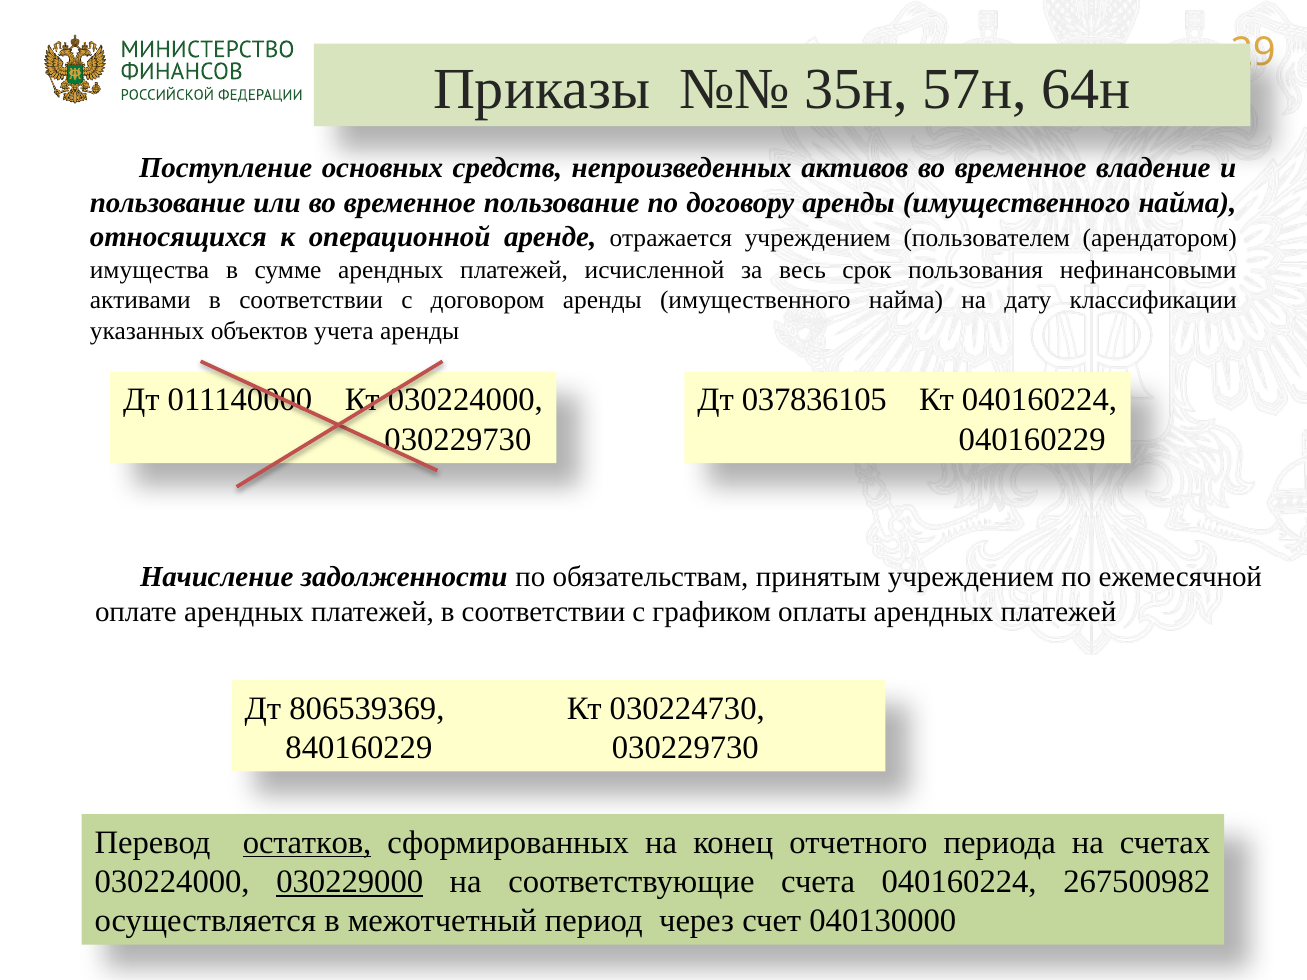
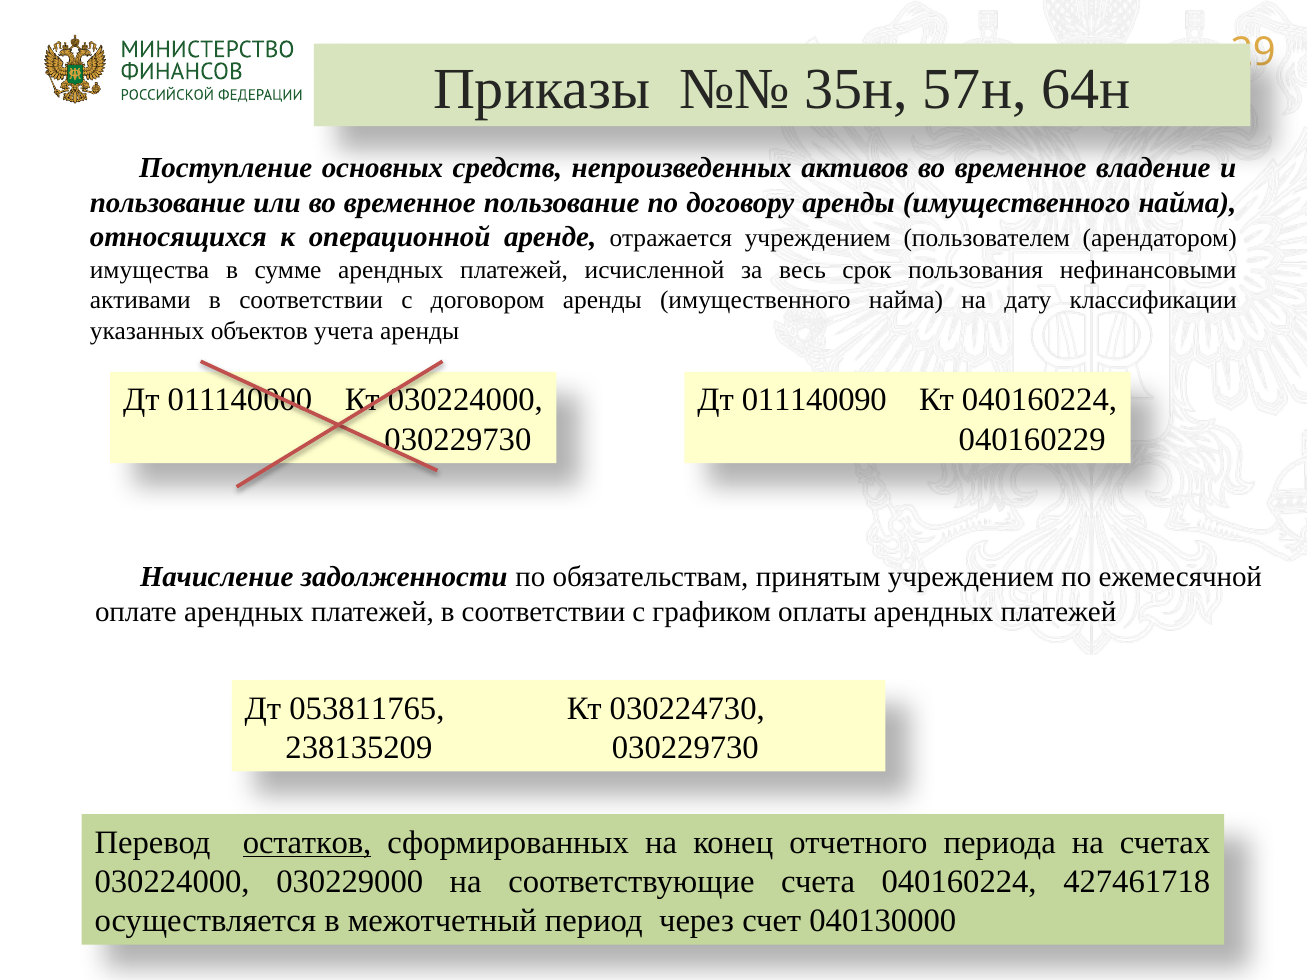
037836105: 037836105 -> 011140090
806539369: 806539369 -> 053811765
840160229: 840160229 -> 238135209
030229000 underline: present -> none
267500982: 267500982 -> 427461718
